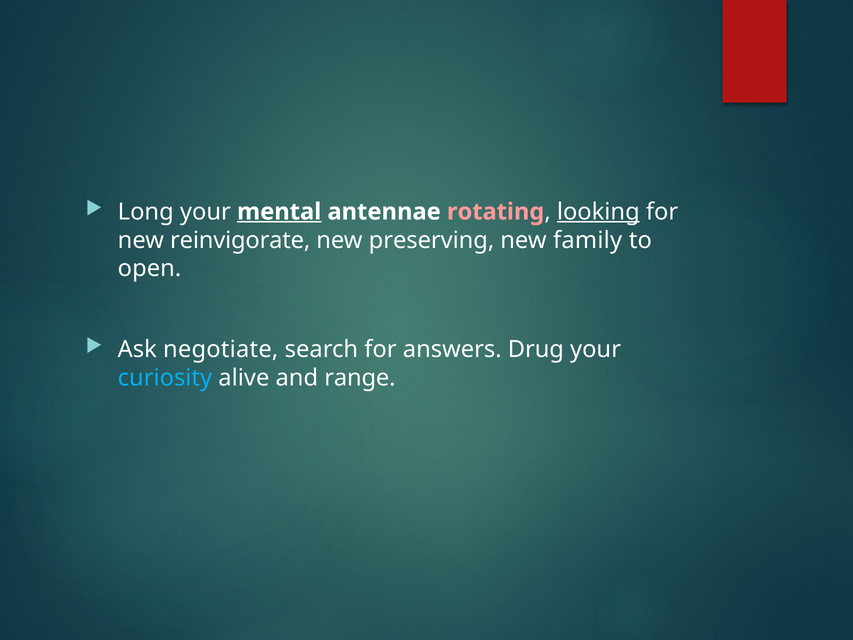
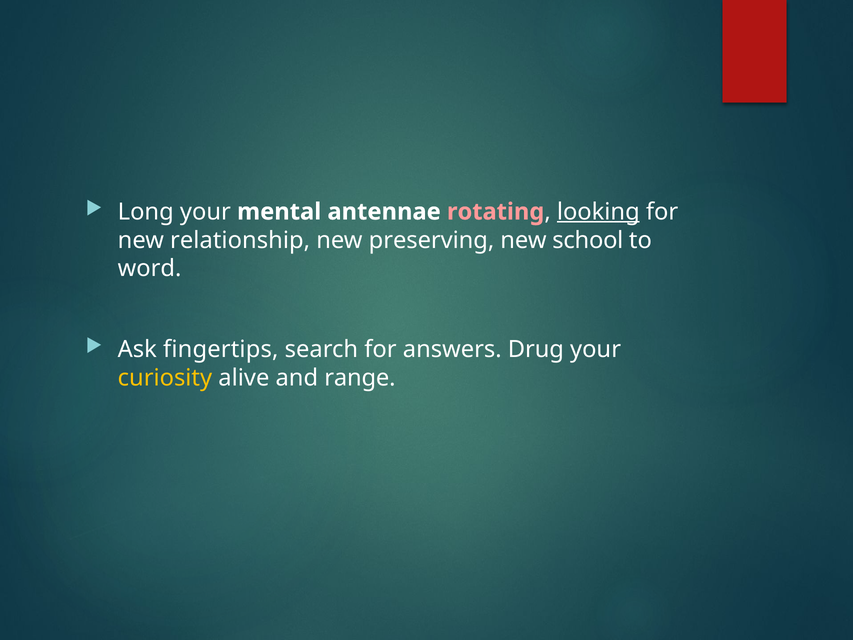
mental underline: present -> none
reinvigorate: reinvigorate -> relationship
family: family -> school
open: open -> word
negotiate: negotiate -> fingertips
curiosity colour: light blue -> yellow
